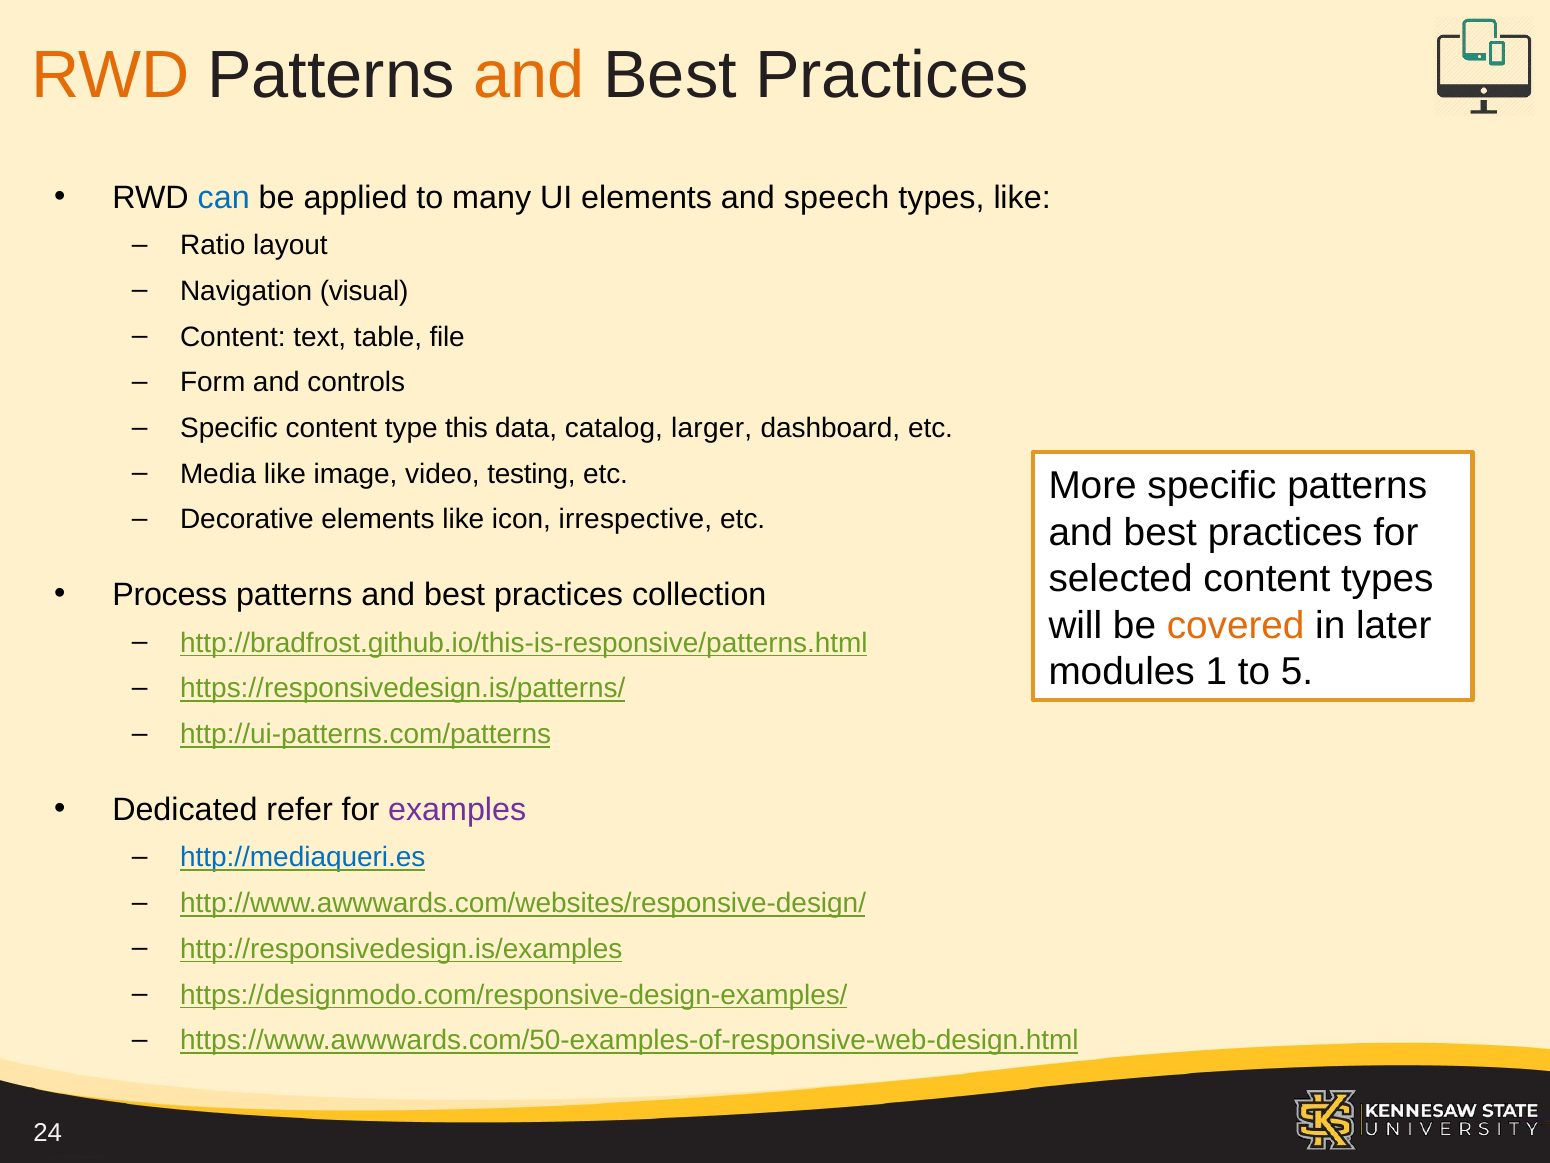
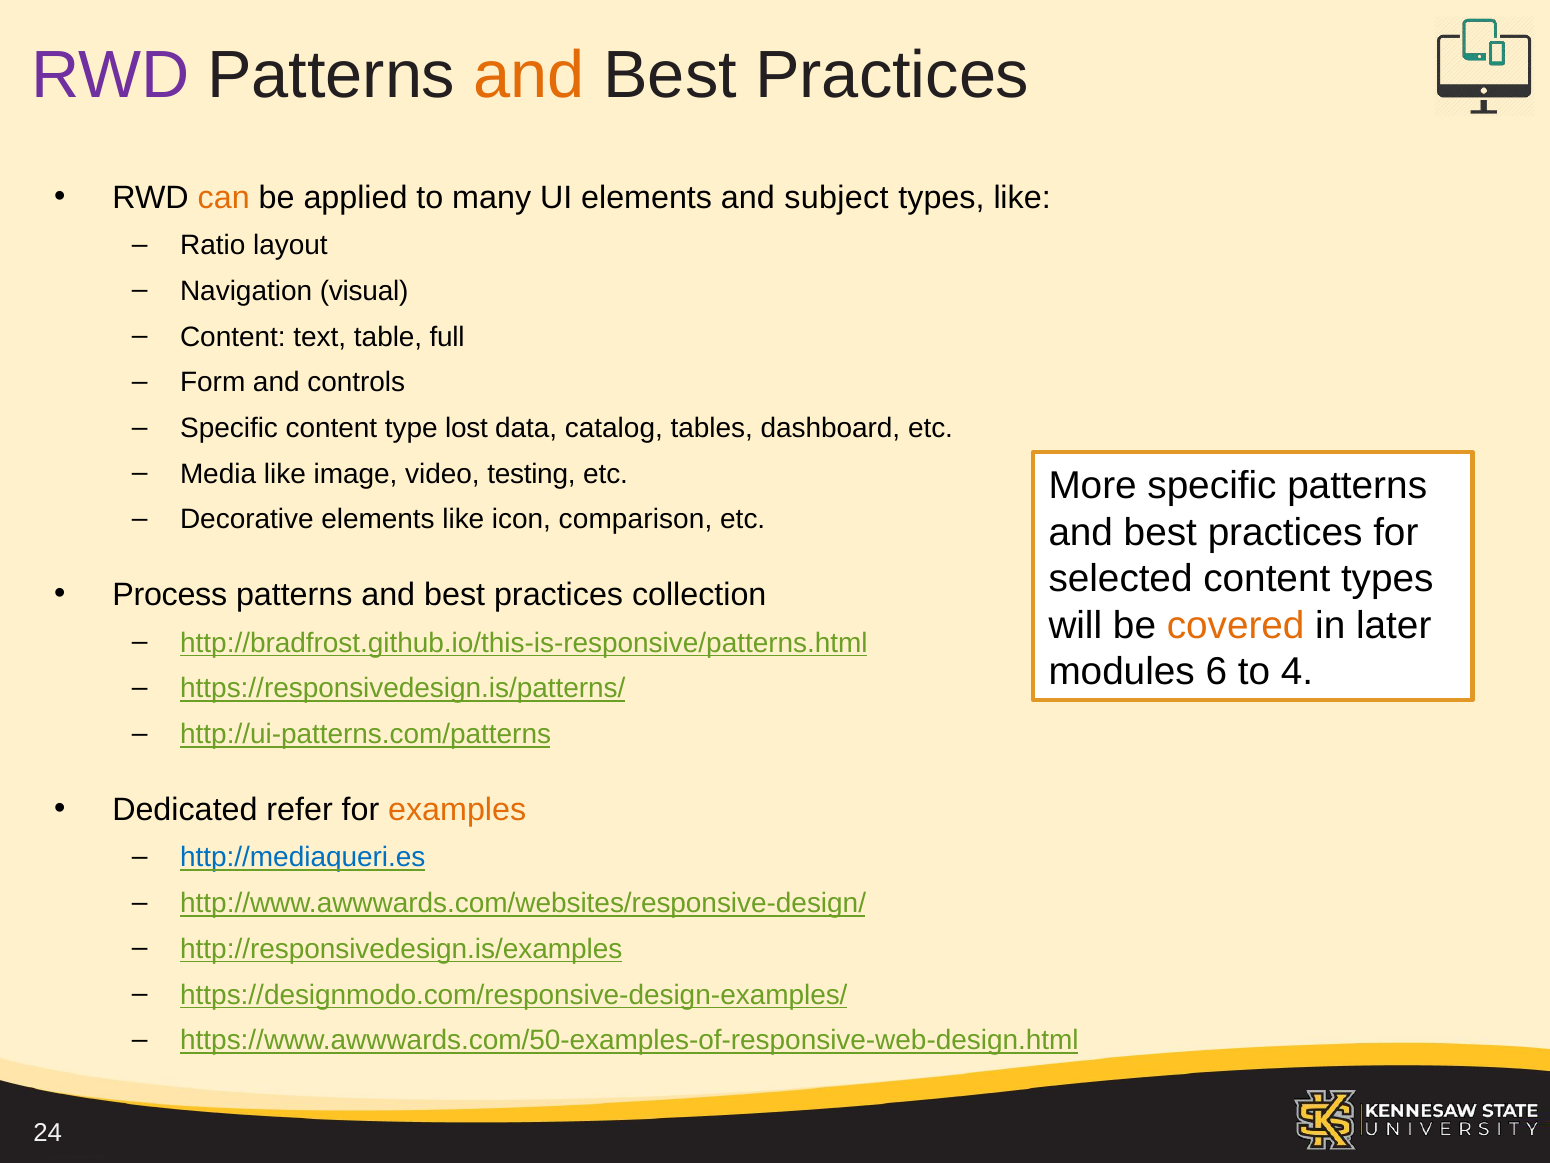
RWD at (110, 76) colour: orange -> purple
can colour: blue -> orange
speech: speech -> subject
file: file -> full
this: this -> lost
larger: larger -> tables
irrespective: irrespective -> comparison
1: 1 -> 6
5: 5 -> 4
examples colour: purple -> orange
